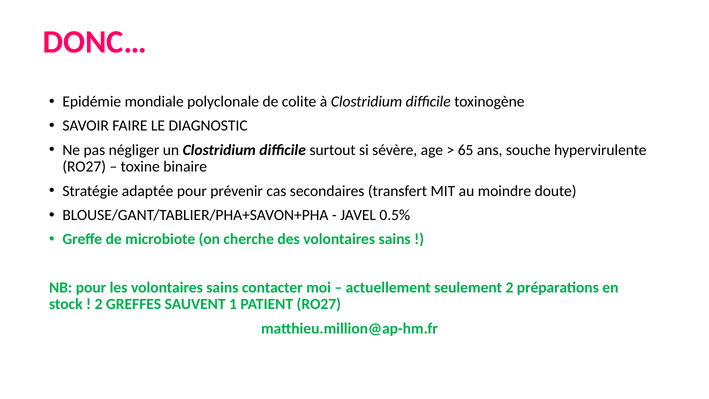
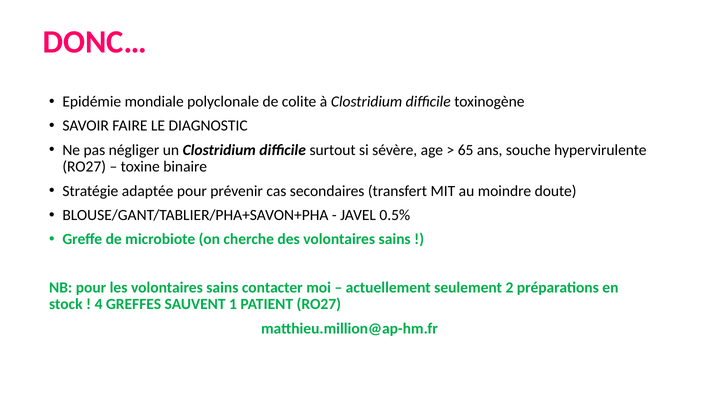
2 at (99, 304): 2 -> 4
